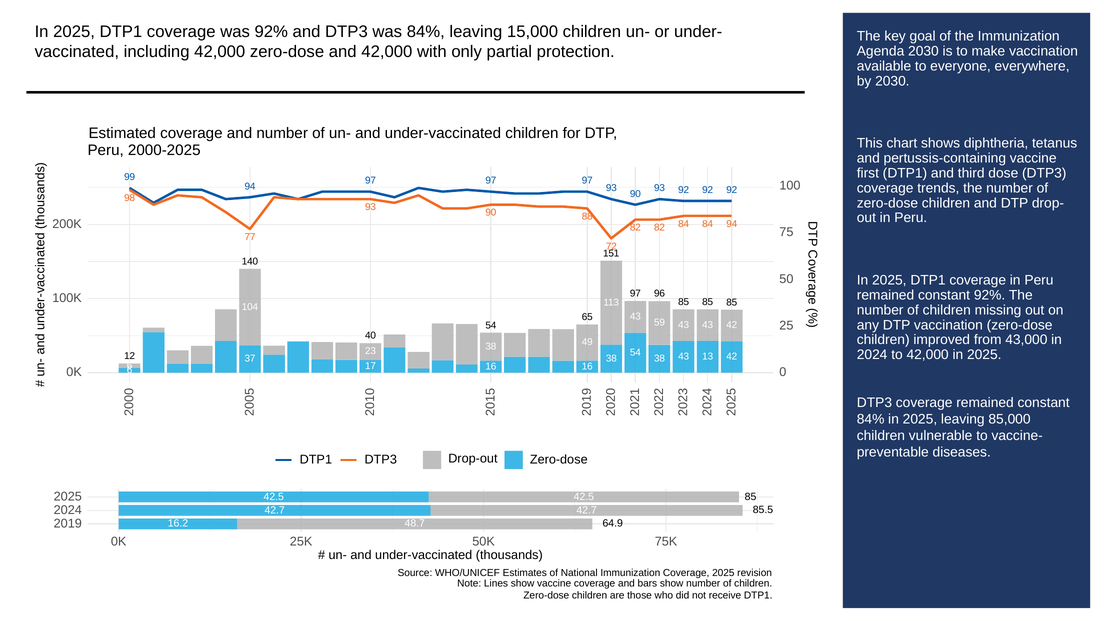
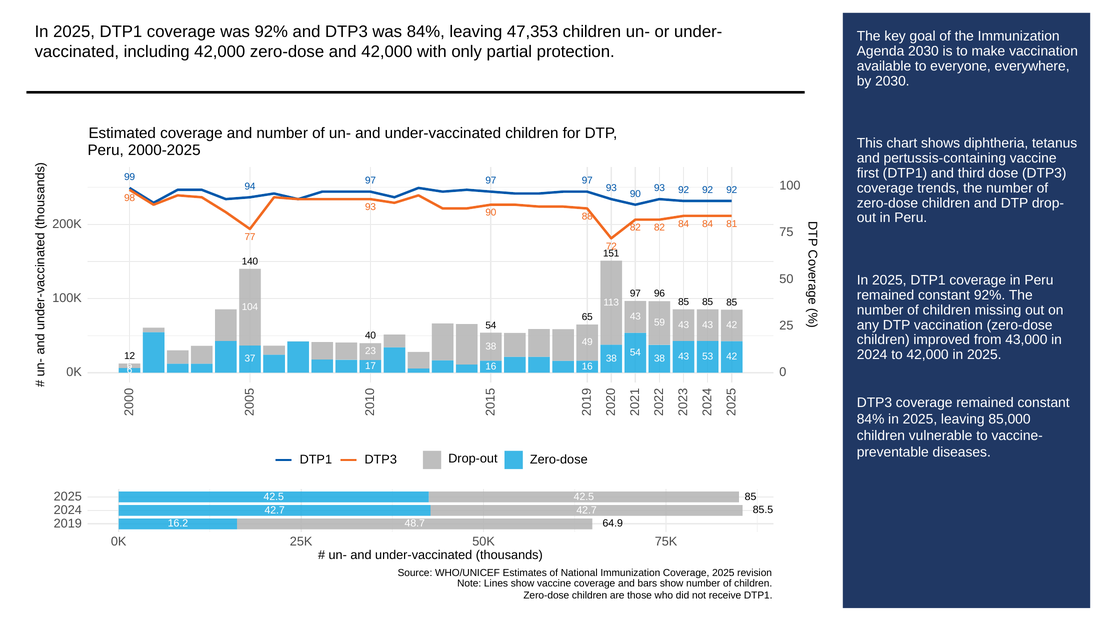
15,000: 15,000 -> 47,353
84 94: 94 -> 81
13: 13 -> 53
